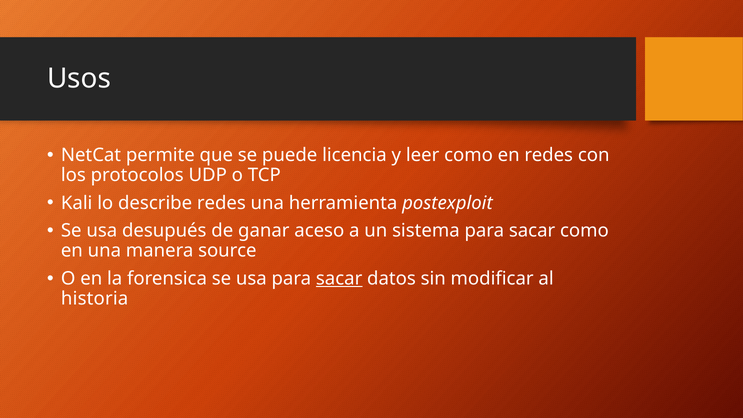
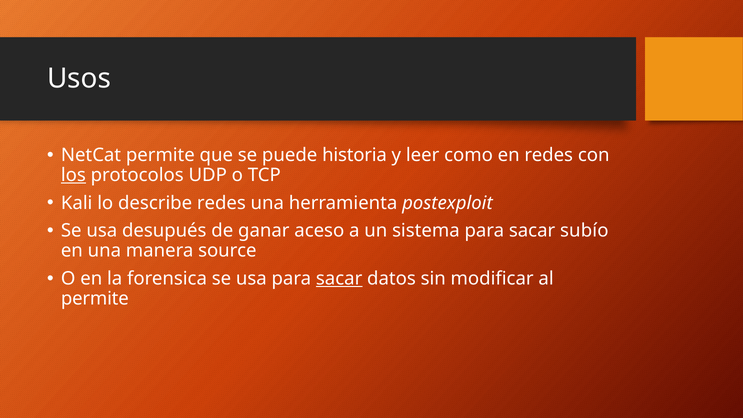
licencia: licencia -> historia
los underline: none -> present
sacar como: como -> subío
historia at (95, 299): historia -> permite
